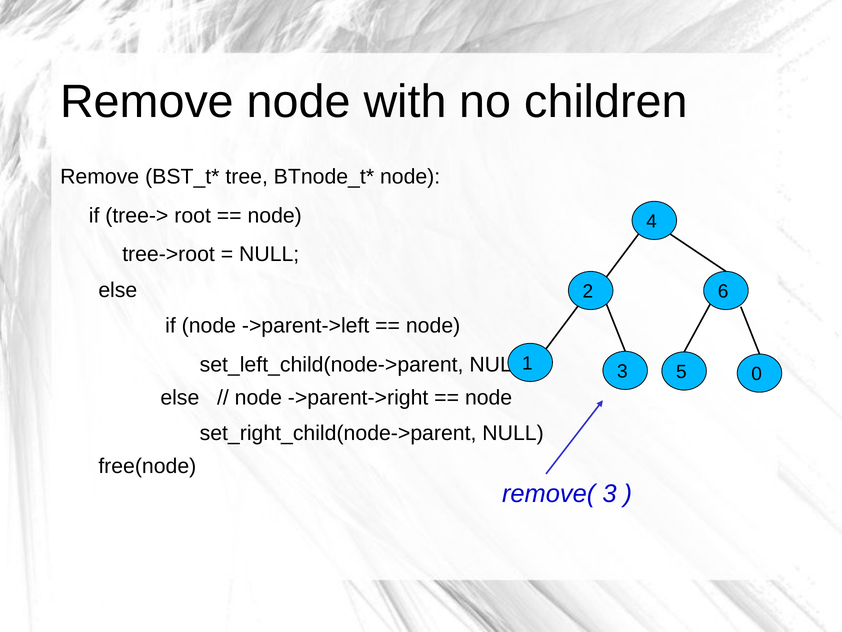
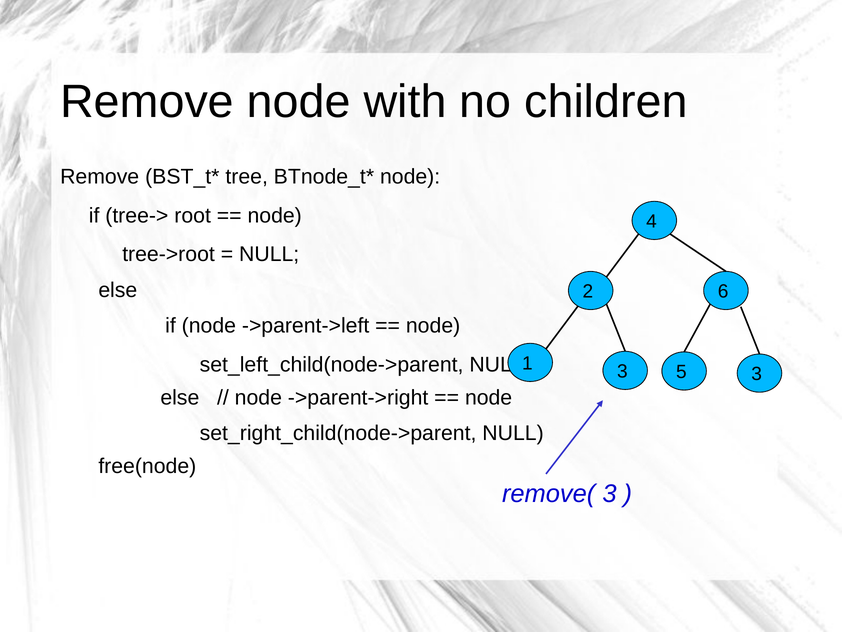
5 0: 0 -> 3
